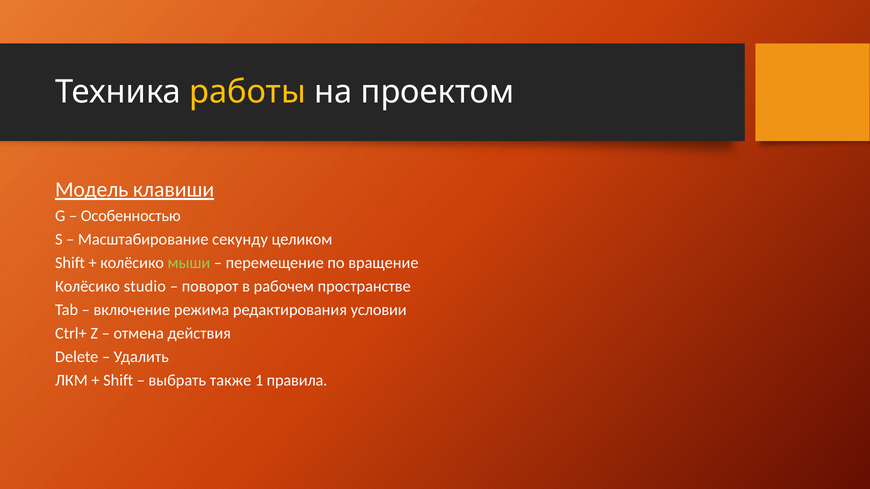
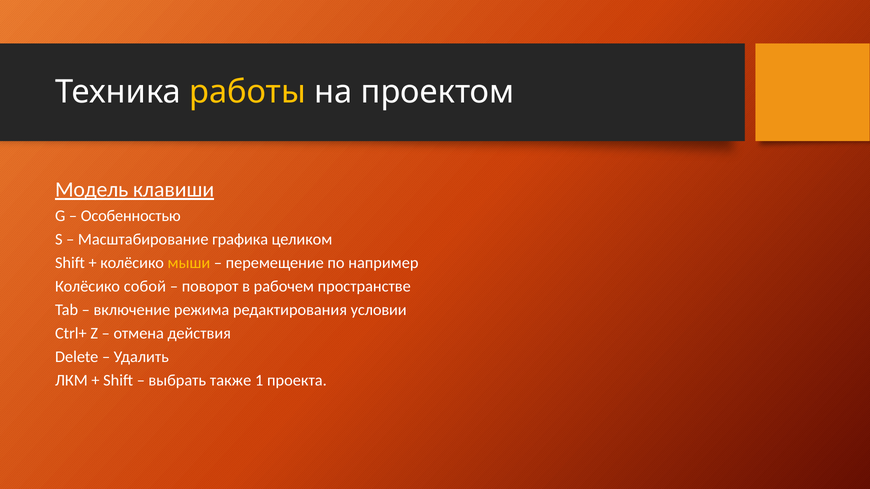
секунду: секунду -> графика
мыши colour: light green -> yellow
вращение: вращение -> например
studio: studio -> собой
правила: правила -> проекта
